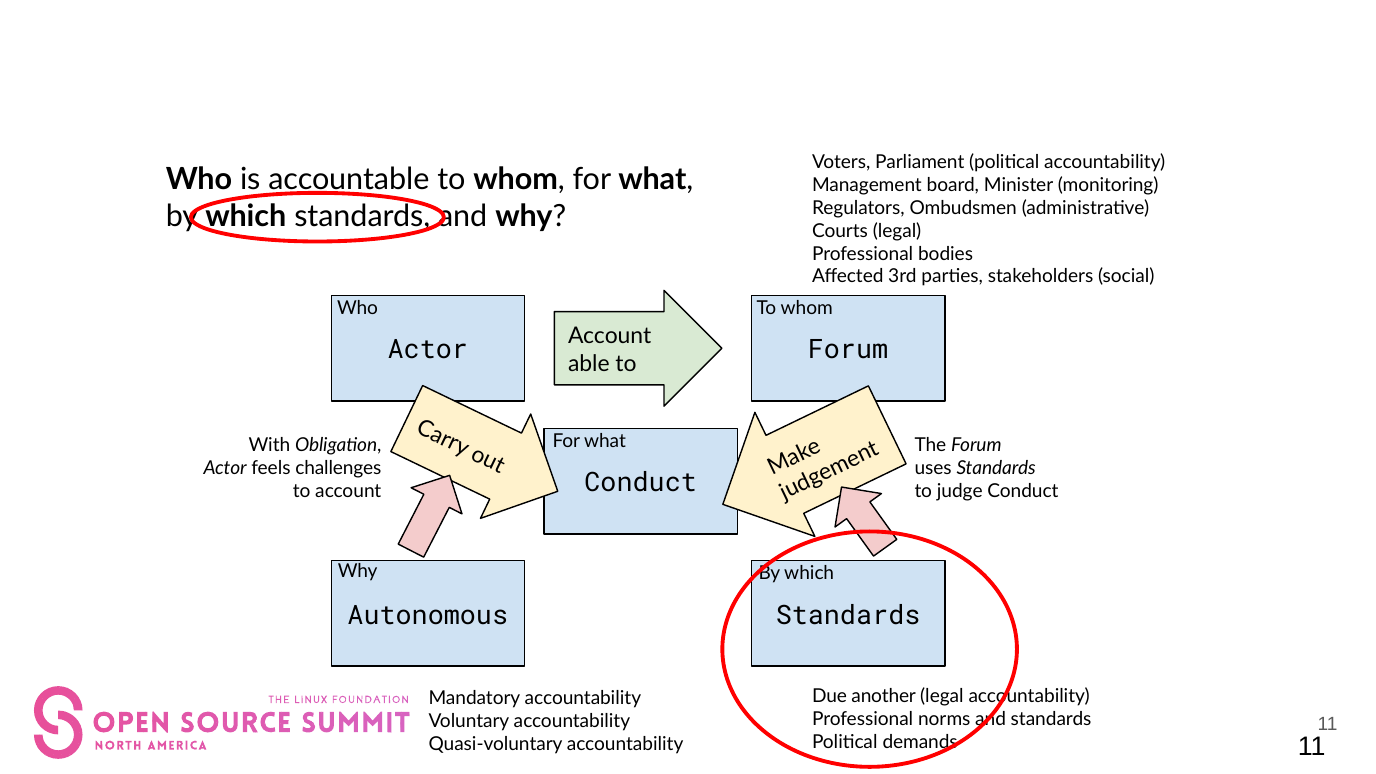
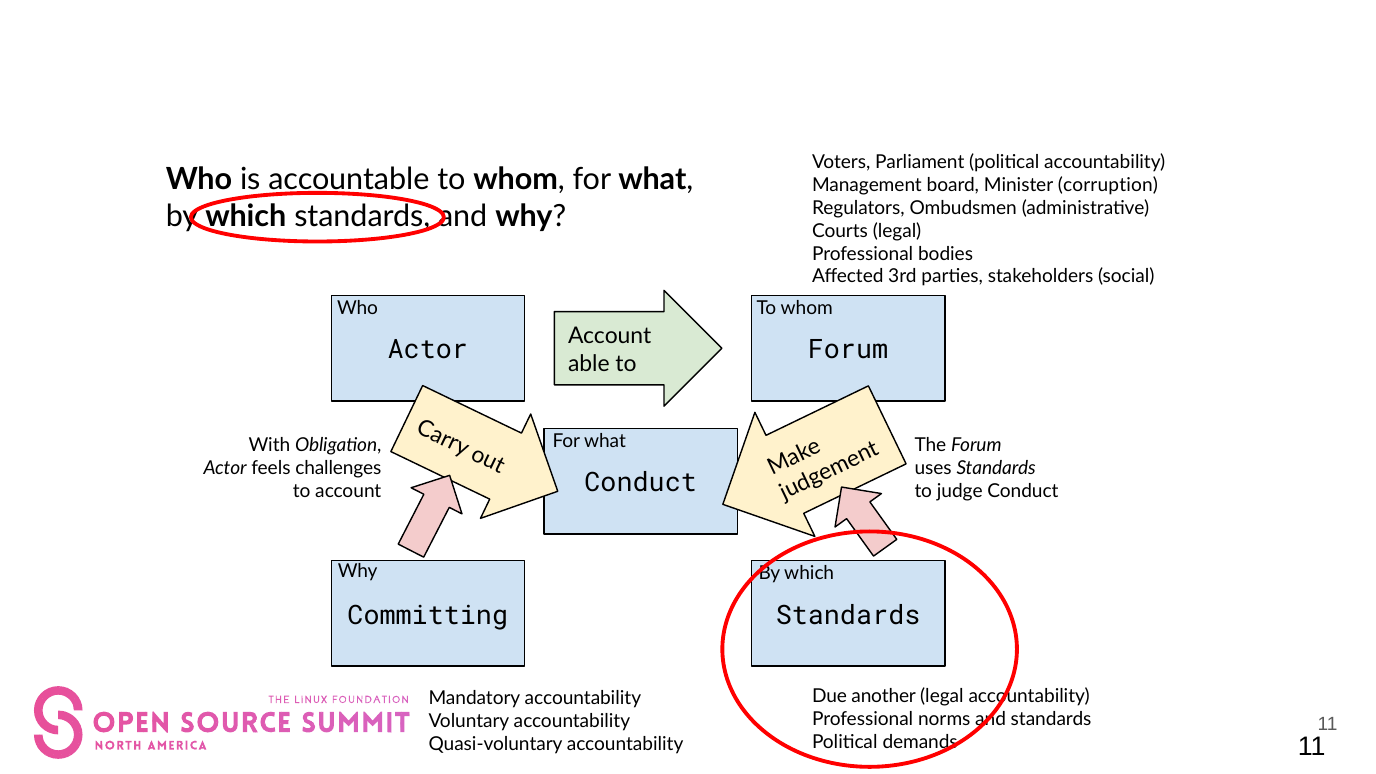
monitoring: monitoring -> corruption
Autonomous: Autonomous -> Committing
